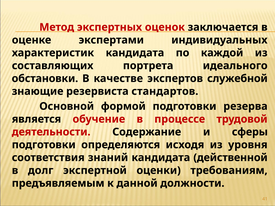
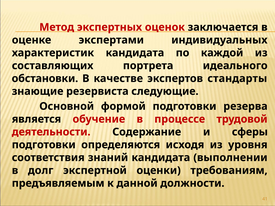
служебной: служебной -> стандарты
стандартов: стандартов -> следующие
действенной: действенной -> выполнении
